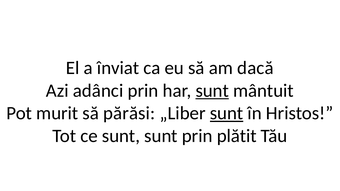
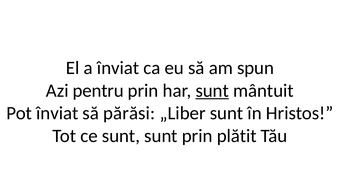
dacă: dacă -> spun
adânci: adânci -> pentru
Pot murit: murit -> înviat
sunt at (227, 113) underline: present -> none
